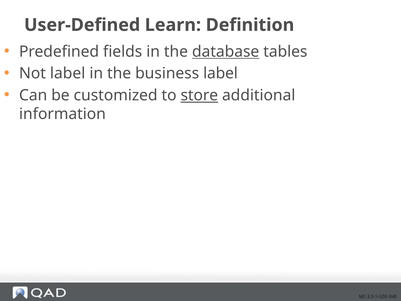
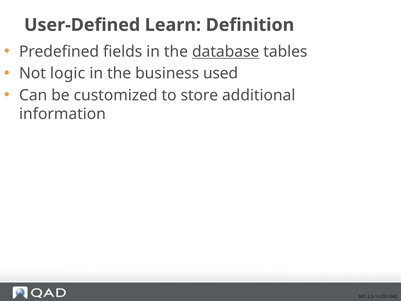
Not label: label -> logic
business label: label -> used
store underline: present -> none
